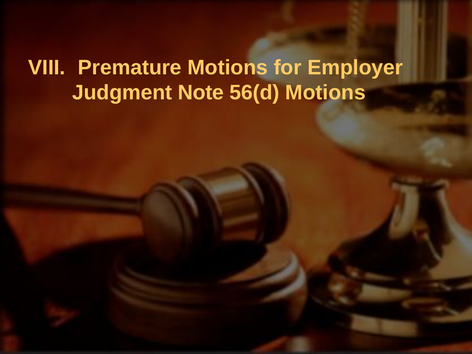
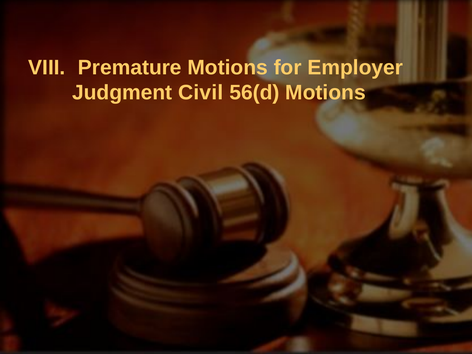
Note: Note -> Civil
